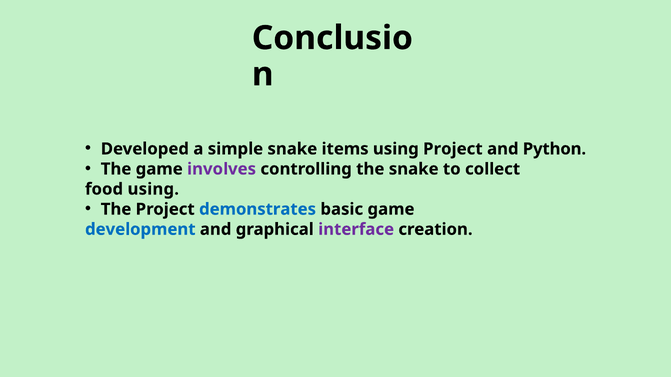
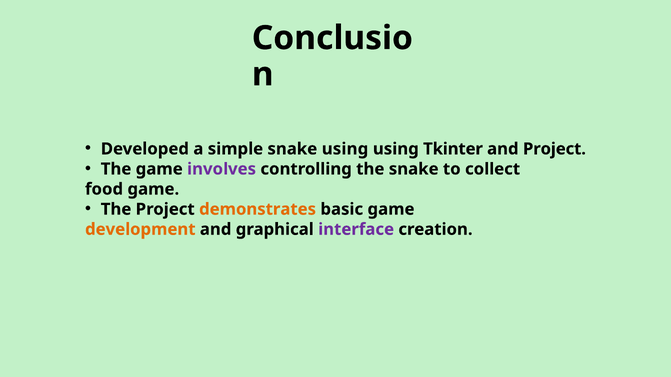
snake items: items -> using
using Project: Project -> Tkinter
and Python: Python -> Project
food using: using -> game
demonstrates colour: blue -> orange
development colour: blue -> orange
